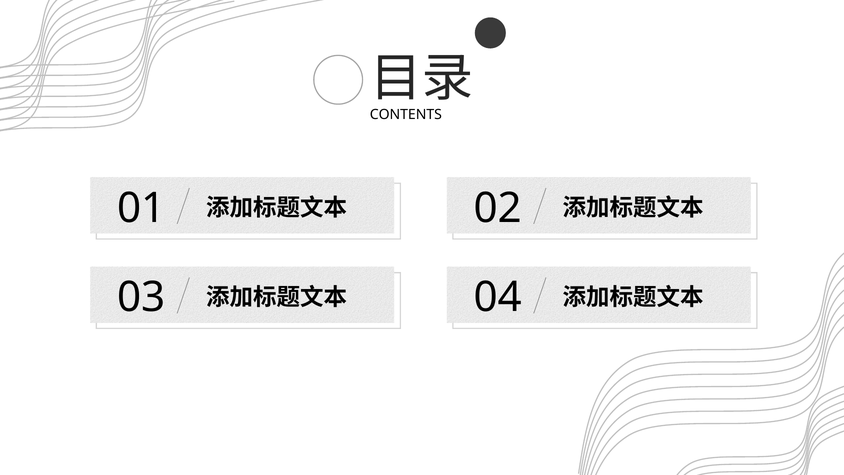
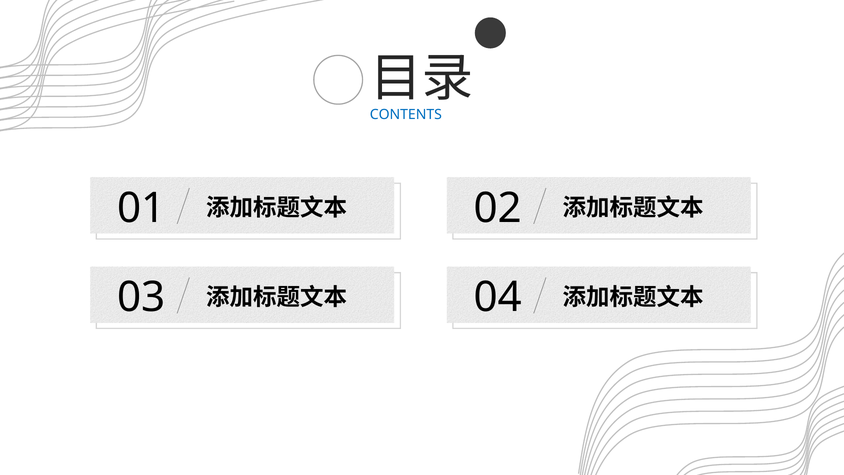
CONTENTS colour: black -> blue
